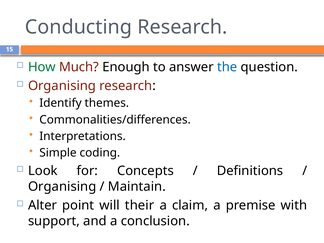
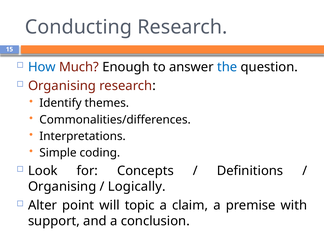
How colour: green -> blue
Maintain: Maintain -> Logically
their: their -> topic
